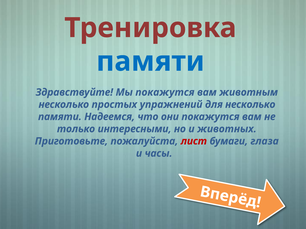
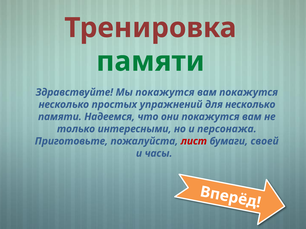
памяти at (150, 62) colour: blue -> green
вам животным: животным -> покажутся
животных: животных -> персонажа
глаза: глаза -> своей
